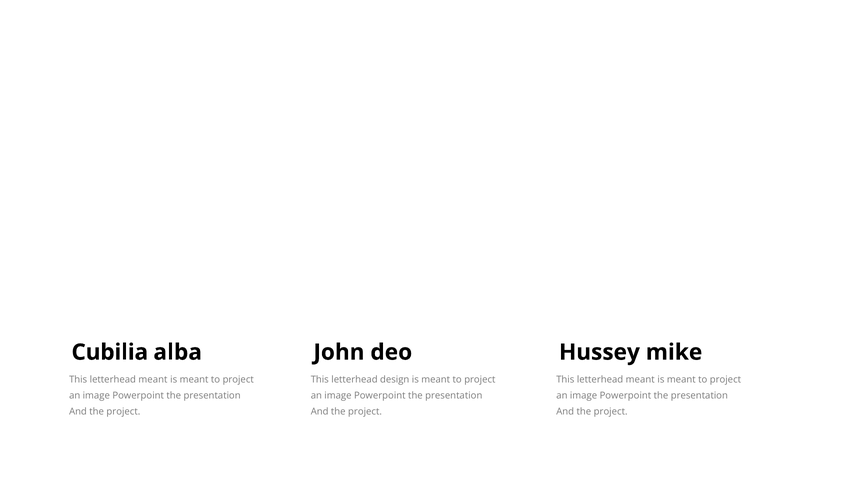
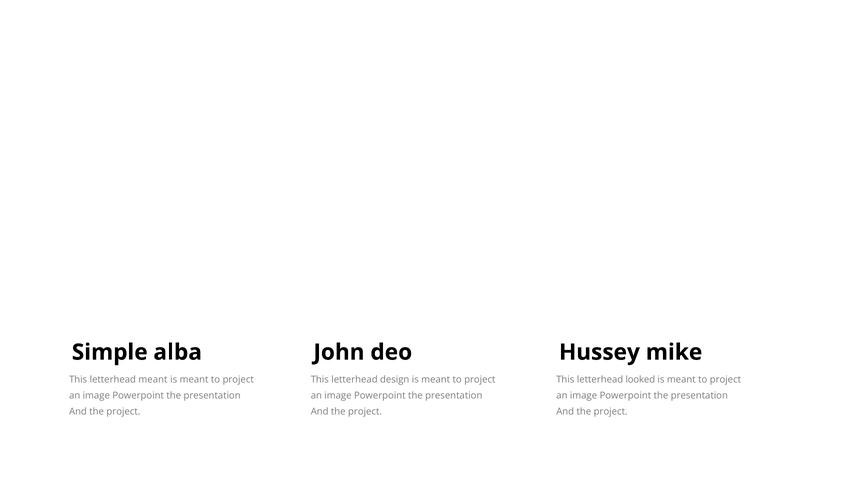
Cubilia: Cubilia -> Simple
meant at (640, 380): meant -> looked
